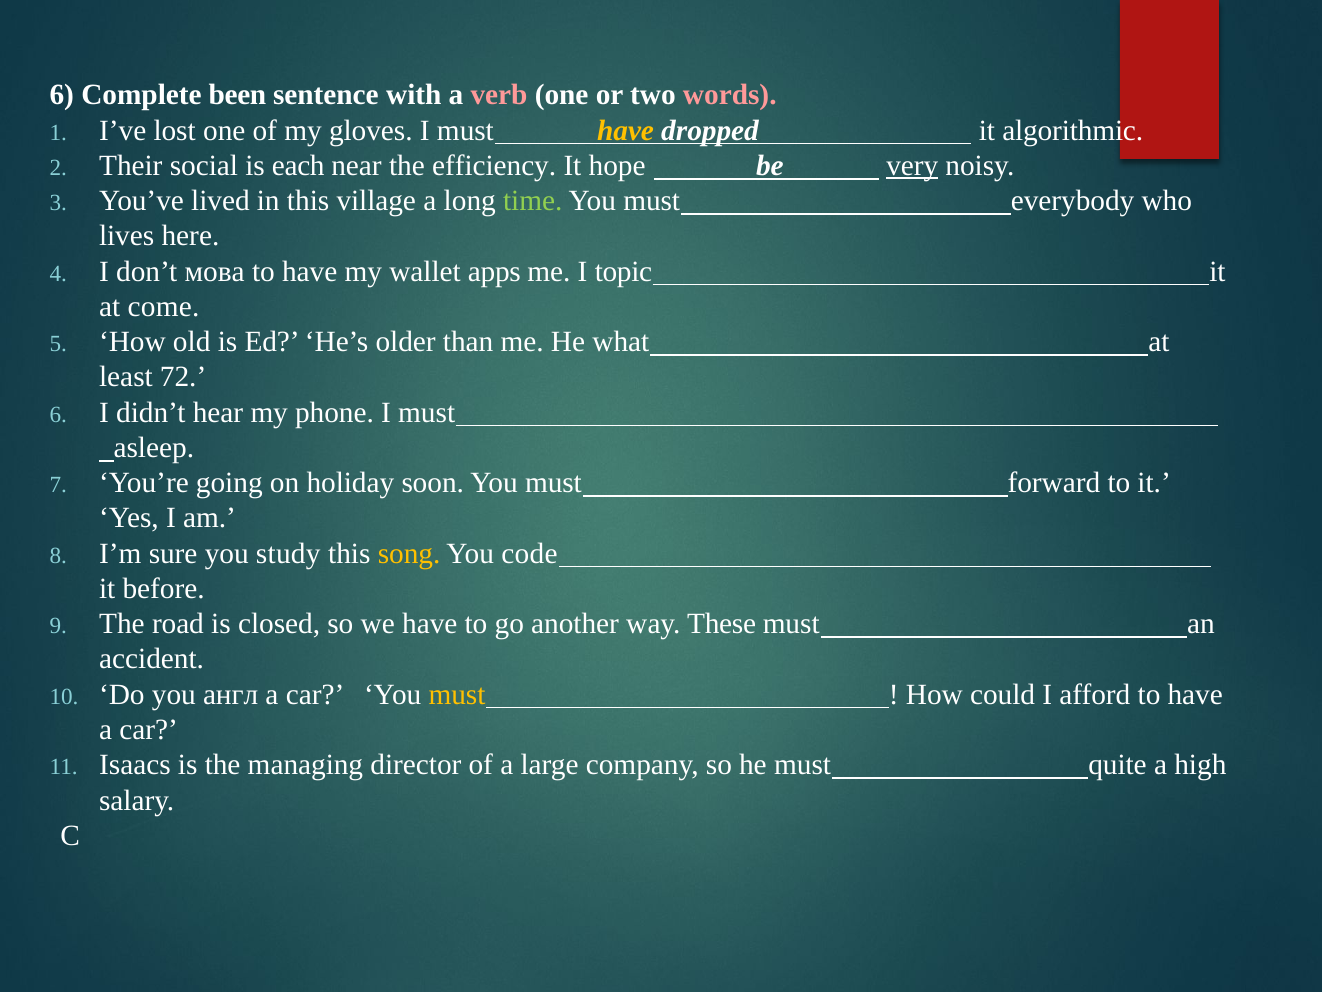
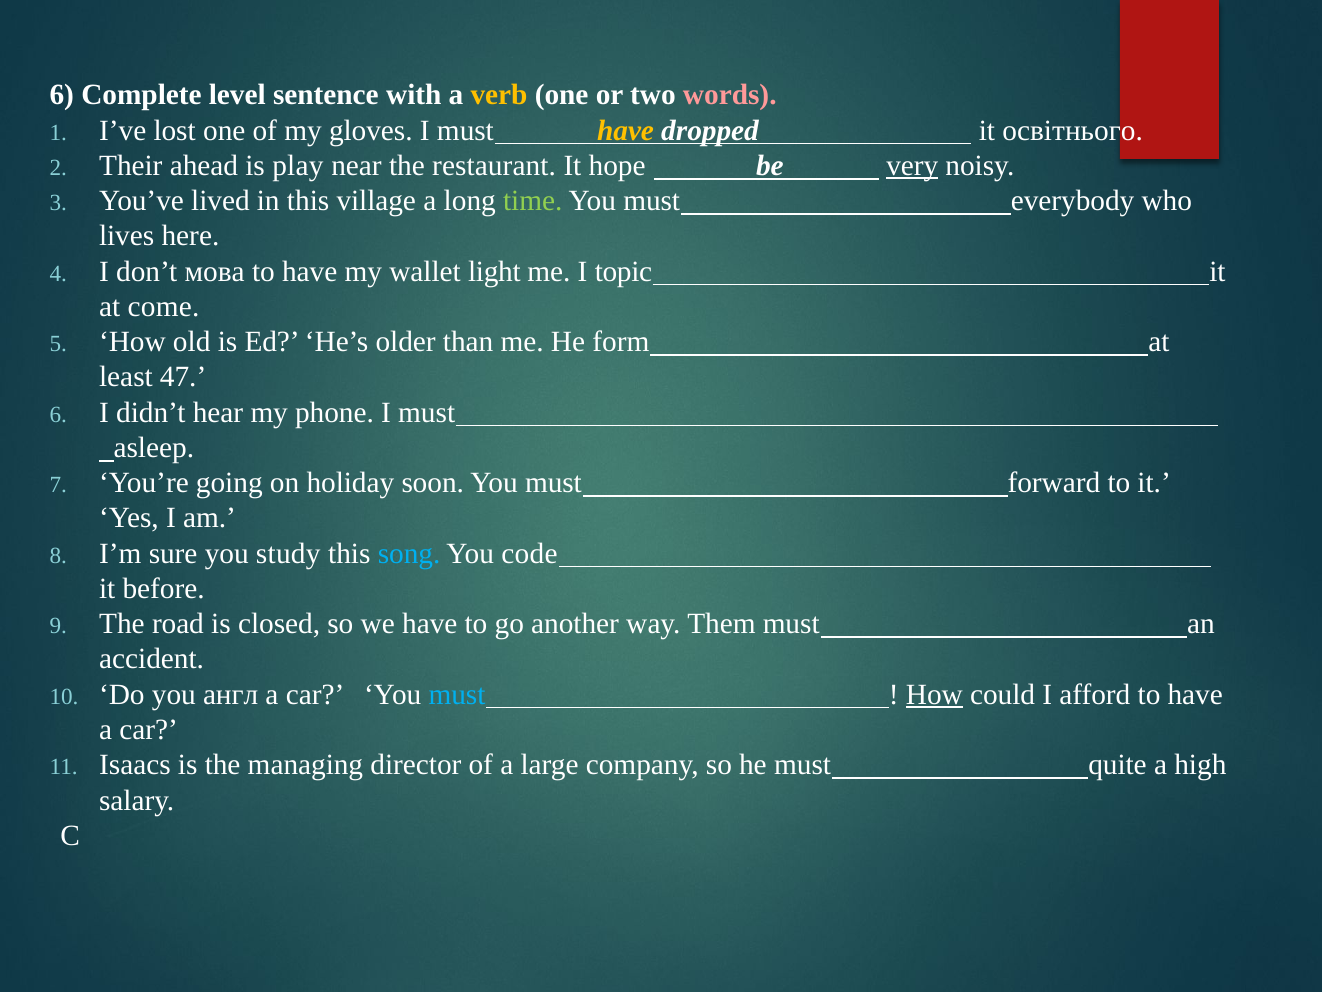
been: been -> level
verb colour: pink -> yellow
algorithmic: algorithmic -> освітнього
social: social -> ahead
each: each -> play
efficiency: efficiency -> restaurant
apps: apps -> light
what: what -> form
72: 72 -> 47
song colour: yellow -> light blue
These: These -> Them
must at (457, 694) colour: yellow -> light blue
How at (934, 694) underline: none -> present
